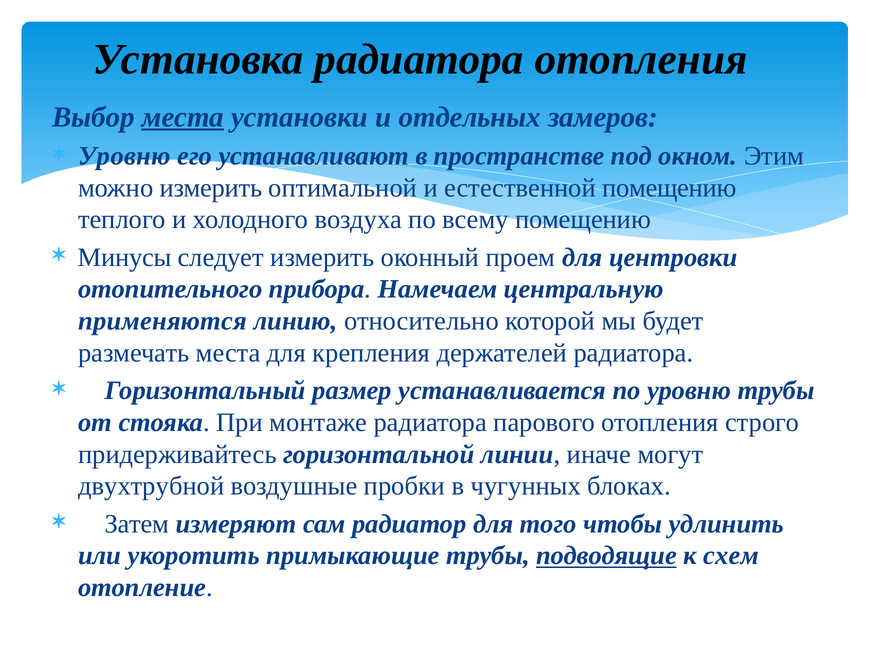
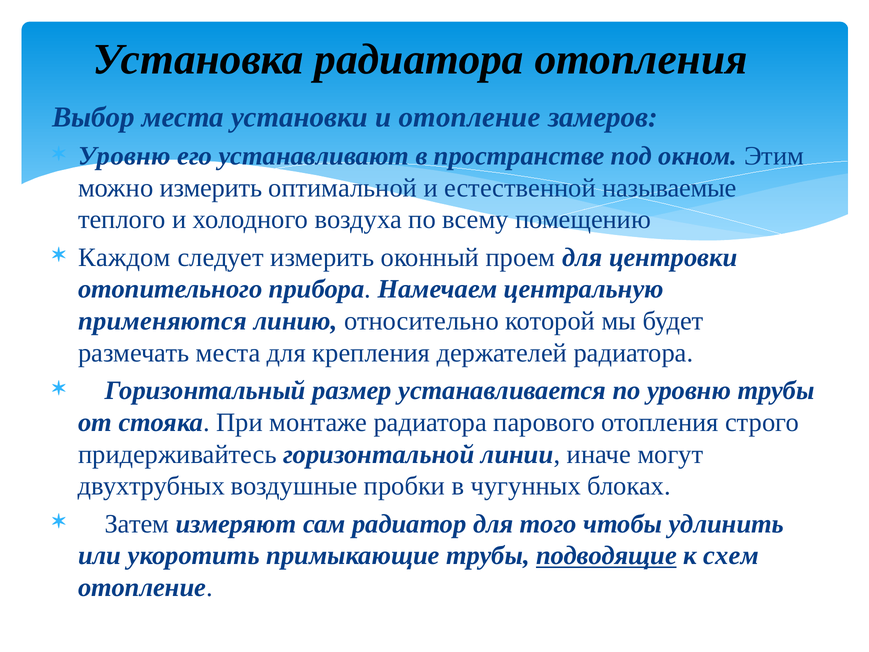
места at (183, 117) underline: present -> none
и отдельных: отдельных -> отопление
естественной помещению: помещению -> называемые
Минусы: Минусы -> Каждом
двухтрубной: двухтрубной -> двухтрубных
